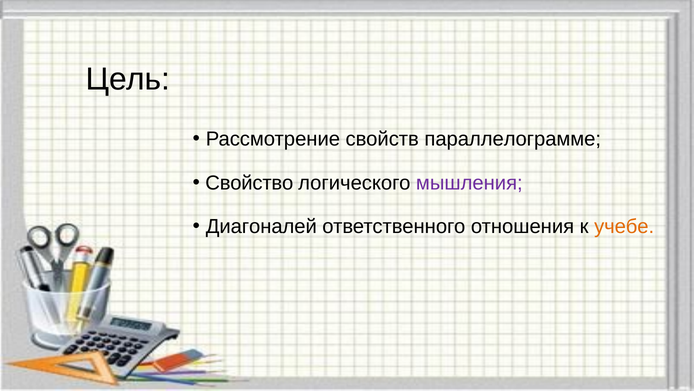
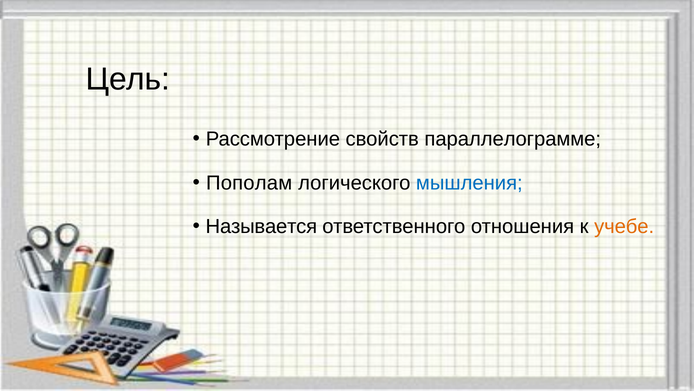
Свойство: Свойство -> Пополам
мышления colour: purple -> blue
Диагоналей: Диагоналей -> Называется
